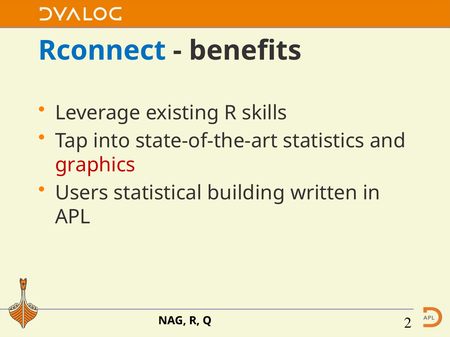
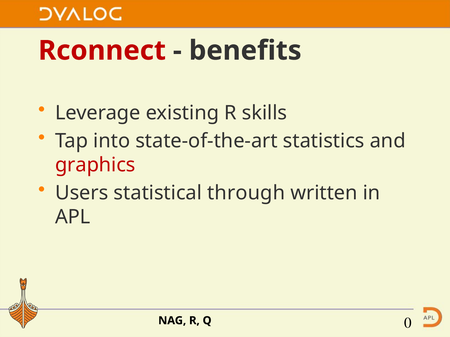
Rconnect colour: blue -> red
building: building -> through
2: 2 -> 0
